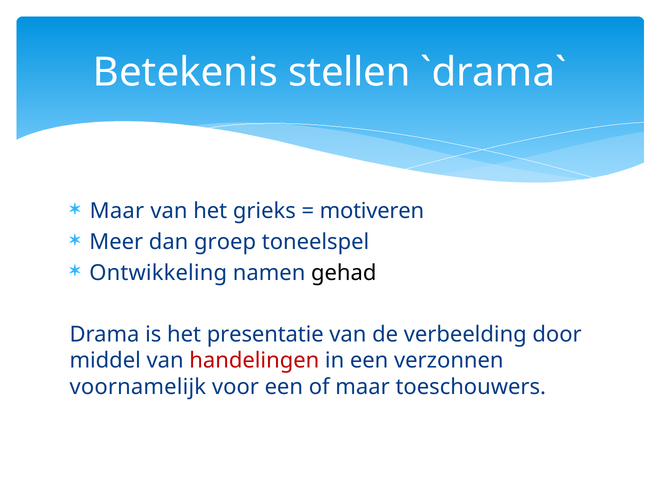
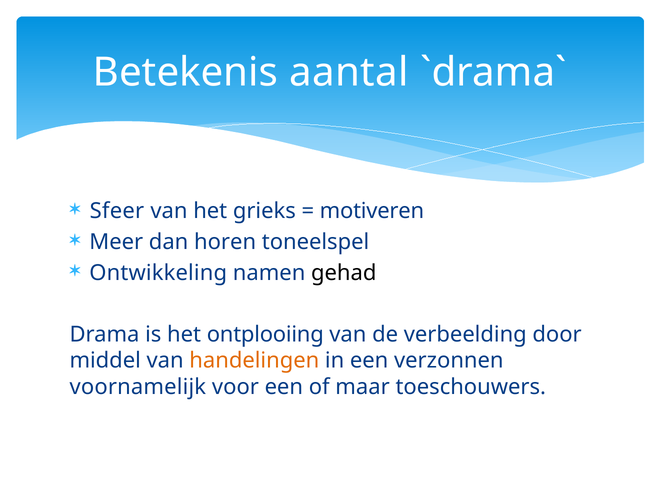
stellen: stellen -> aantal
Maar at (117, 211): Maar -> Sfeer
groep: groep -> horen
presentatie: presentatie -> ontplooiing
handelingen colour: red -> orange
